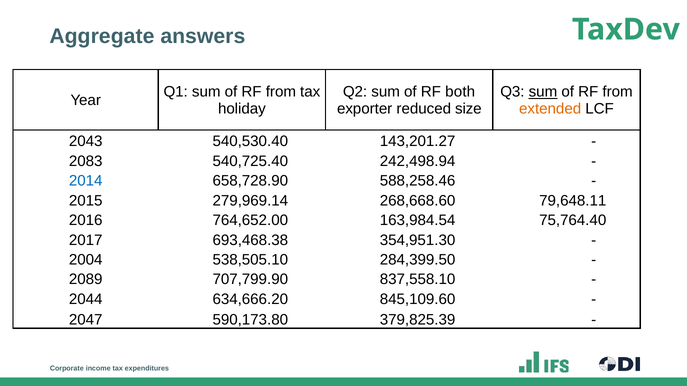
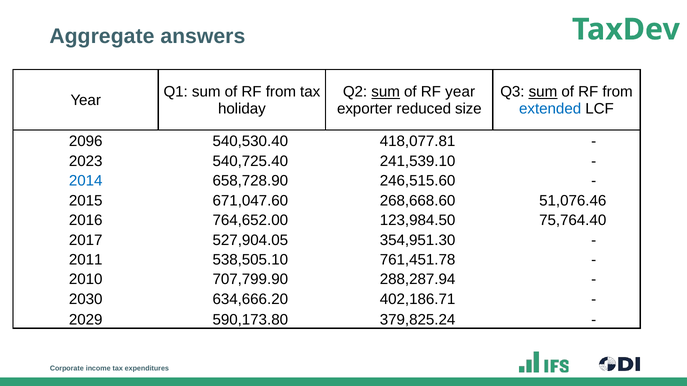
sum at (386, 92) underline: none -> present
RF both: both -> year
extended colour: orange -> blue
2043: 2043 -> 2096
143,201.27: 143,201.27 -> 418,077.81
2083: 2083 -> 2023
242,498.94: 242,498.94 -> 241,539.10
588,258.46: 588,258.46 -> 246,515.60
279,969.14: 279,969.14 -> 671,047.60
79,648.11: 79,648.11 -> 51,076.46
163,984.54: 163,984.54 -> 123,984.50
693,468.38: 693,468.38 -> 527,904.05
2004: 2004 -> 2011
284,399.50: 284,399.50 -> 761,451.78
2089: 2089 -> 2010
837,558.10: 837,558.10 -> 288,287.94
2044: 2044 -> 2030
845,109.60: 845,109.60 -> 402,186.71
2047: 2047 -> 2029
379,825.39: 379,825.39 -> 379,825.24
